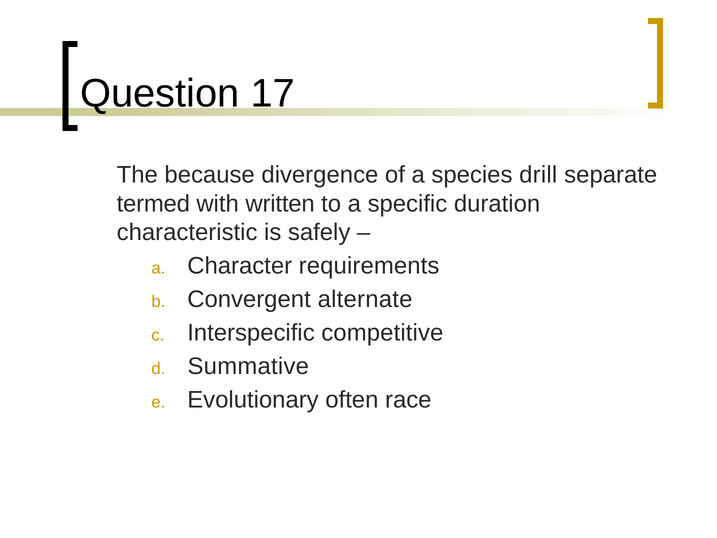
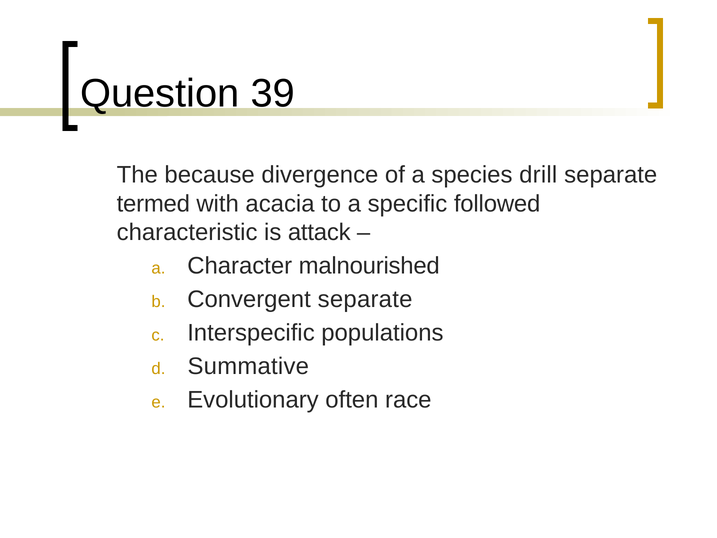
17: 17 -> 39
written: written -> acacia
duration: duration -> followed
safely: safely -> attack
requirements: requirements -> malnourished
Convergent alternate: alternate -> separate
competitive: competitive -> populations
